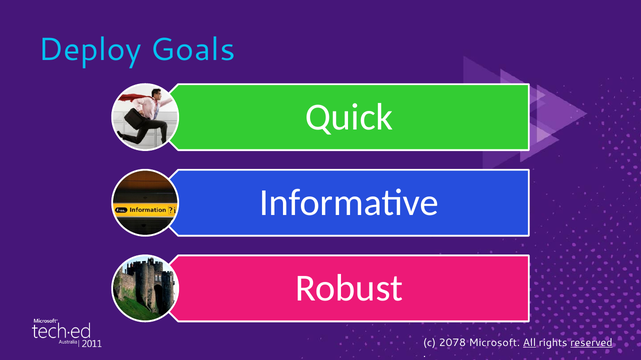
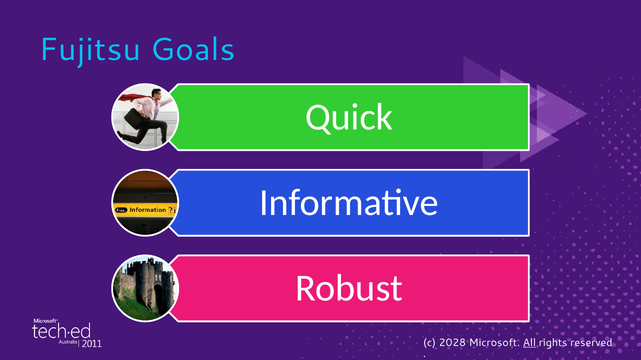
Deploy: Deploy -> Fujitsu
2078: 2078 -> 2028
reserved underline: present -> none
